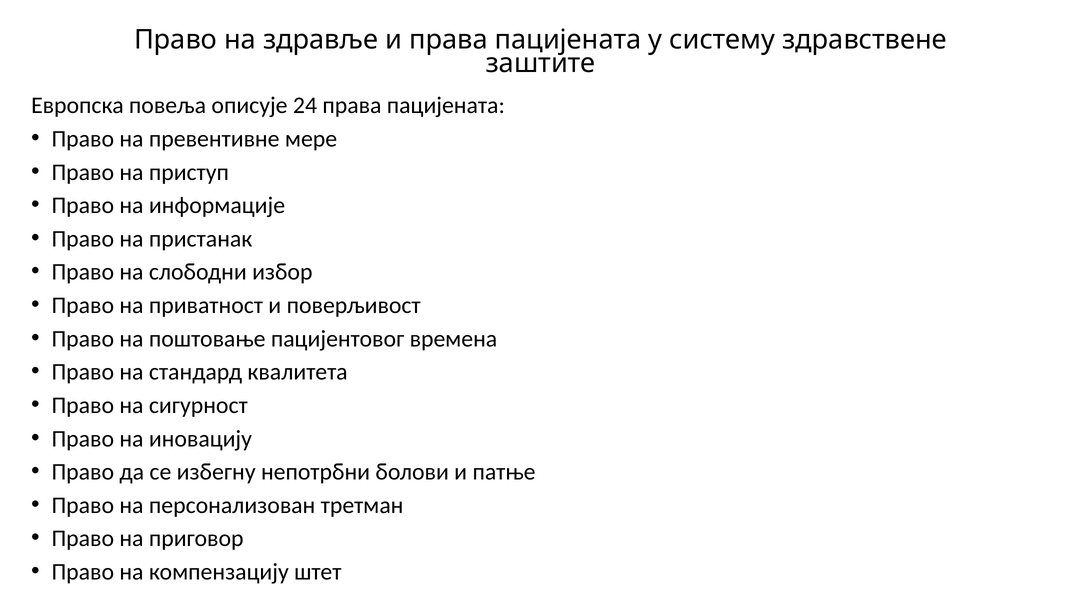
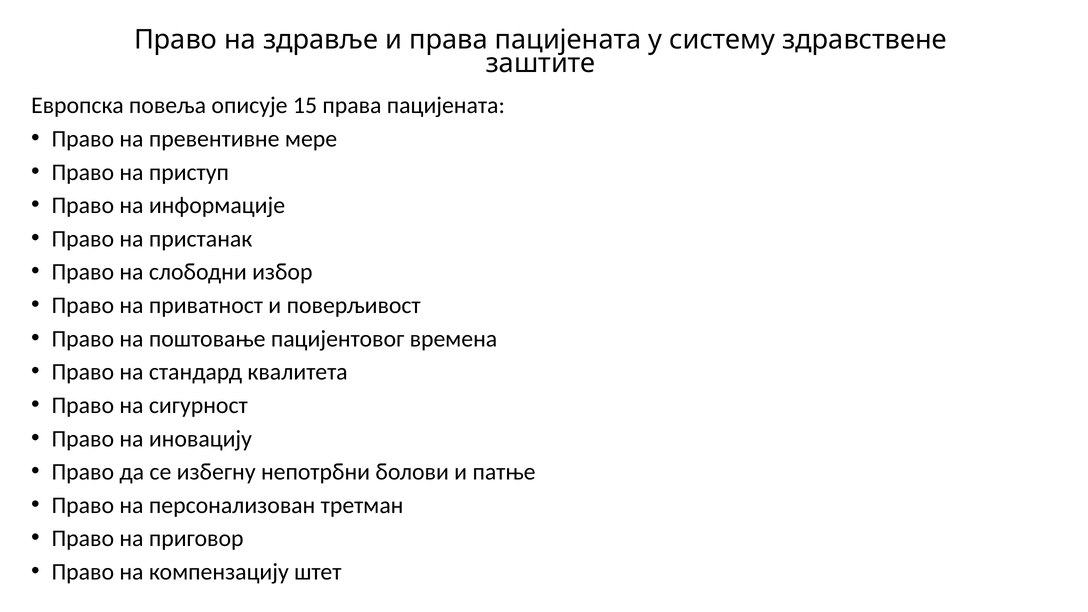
24: 24 -> 15
